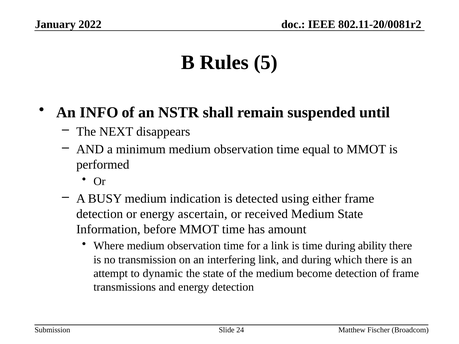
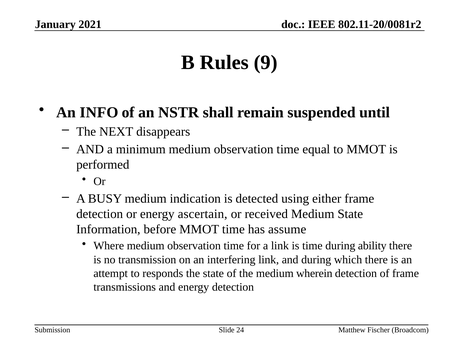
2022: 2022 -> 2021
5: 5 -> 9
amount: amount -> assume
dynamic: dynamic -> responds
become: become -> wherein
